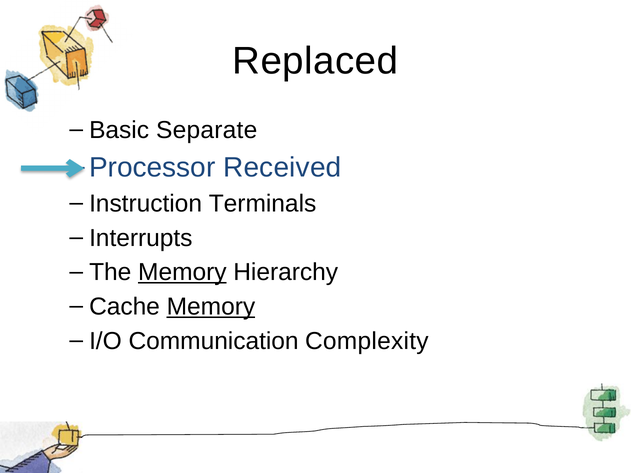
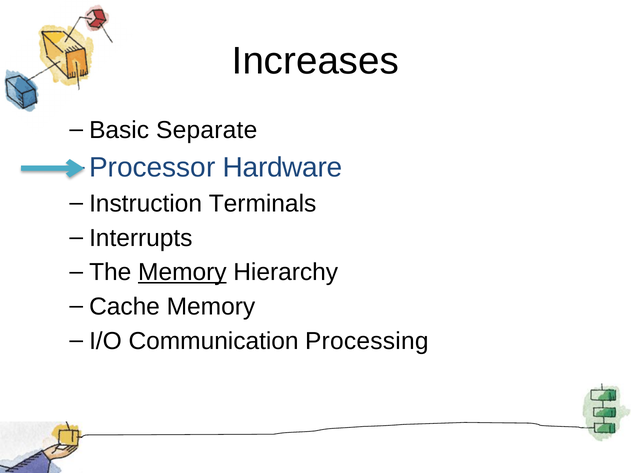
Replaced: Replaced -> Increases
Received: Received -> Hardware
Memory at (211, 307) underline: present -> none
Complexity: Complexity -> Processing
